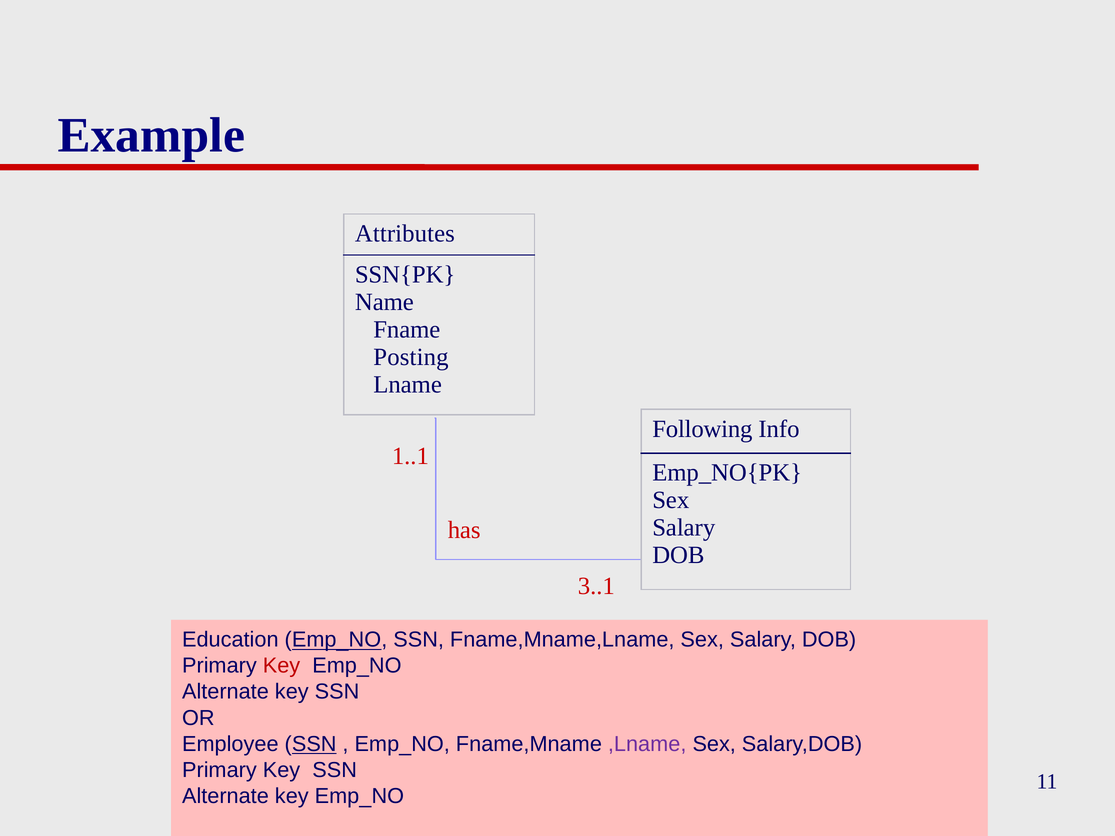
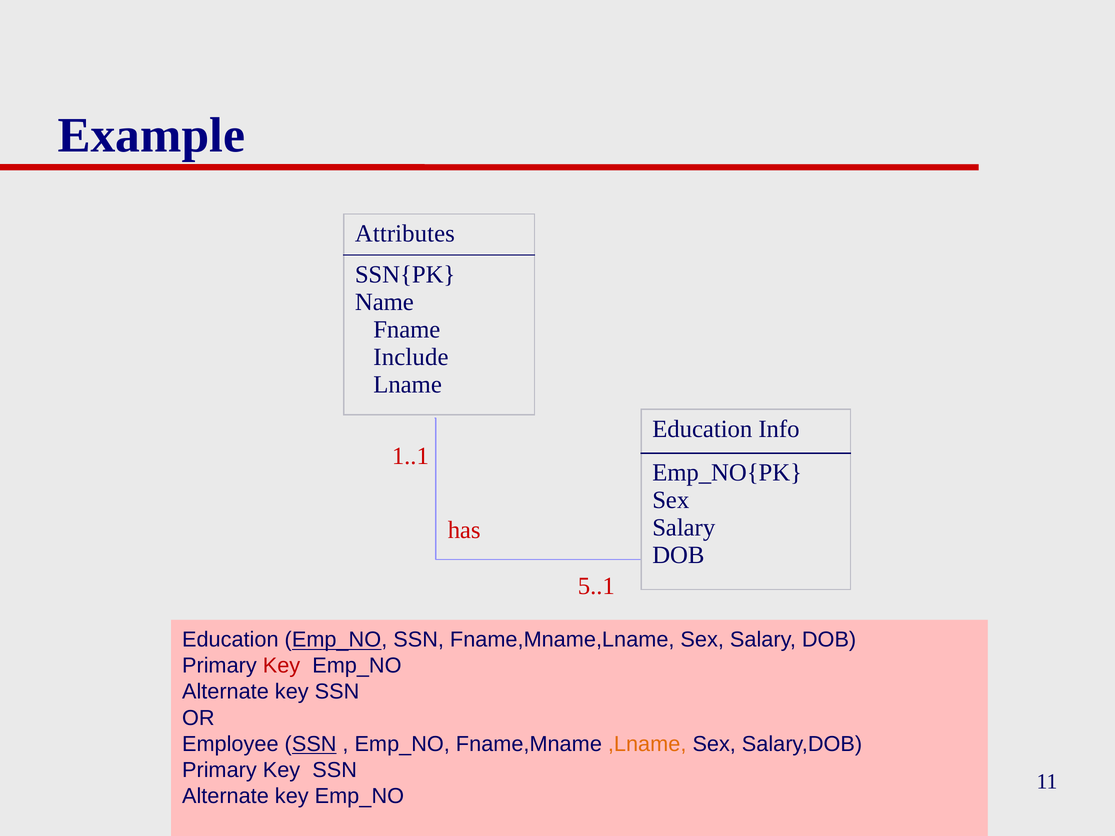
Posting: Posting -> Include
Following at (702, 429): Following -> Education
3..1: 3..1 -> 5..1
,Lname colour: purple -> orange
